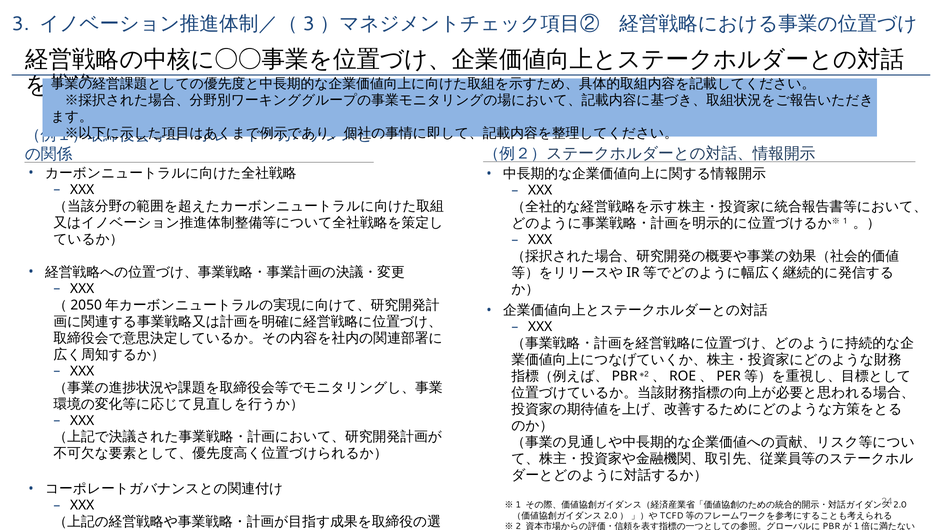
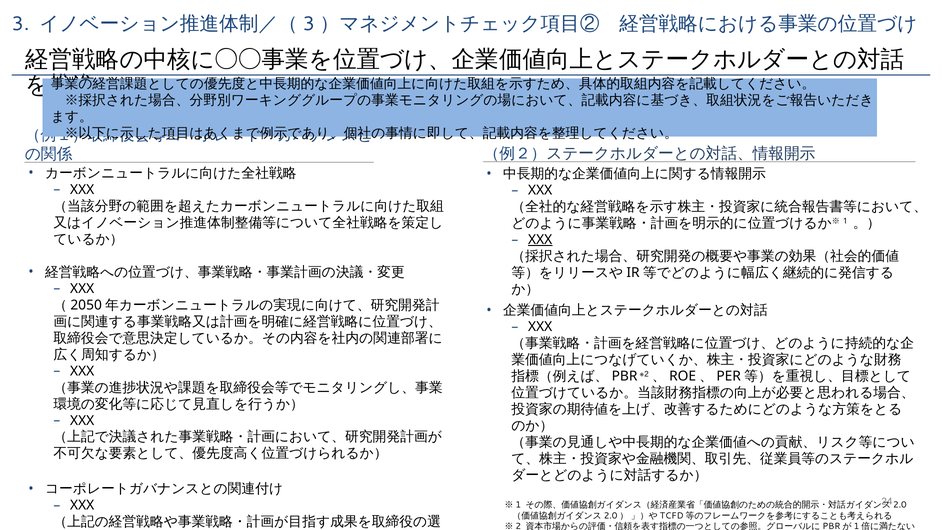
XXX at (540, 240) underline: none -> present
